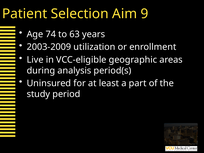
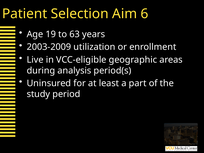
9: 9 -> 6
74: 74 -> 19
